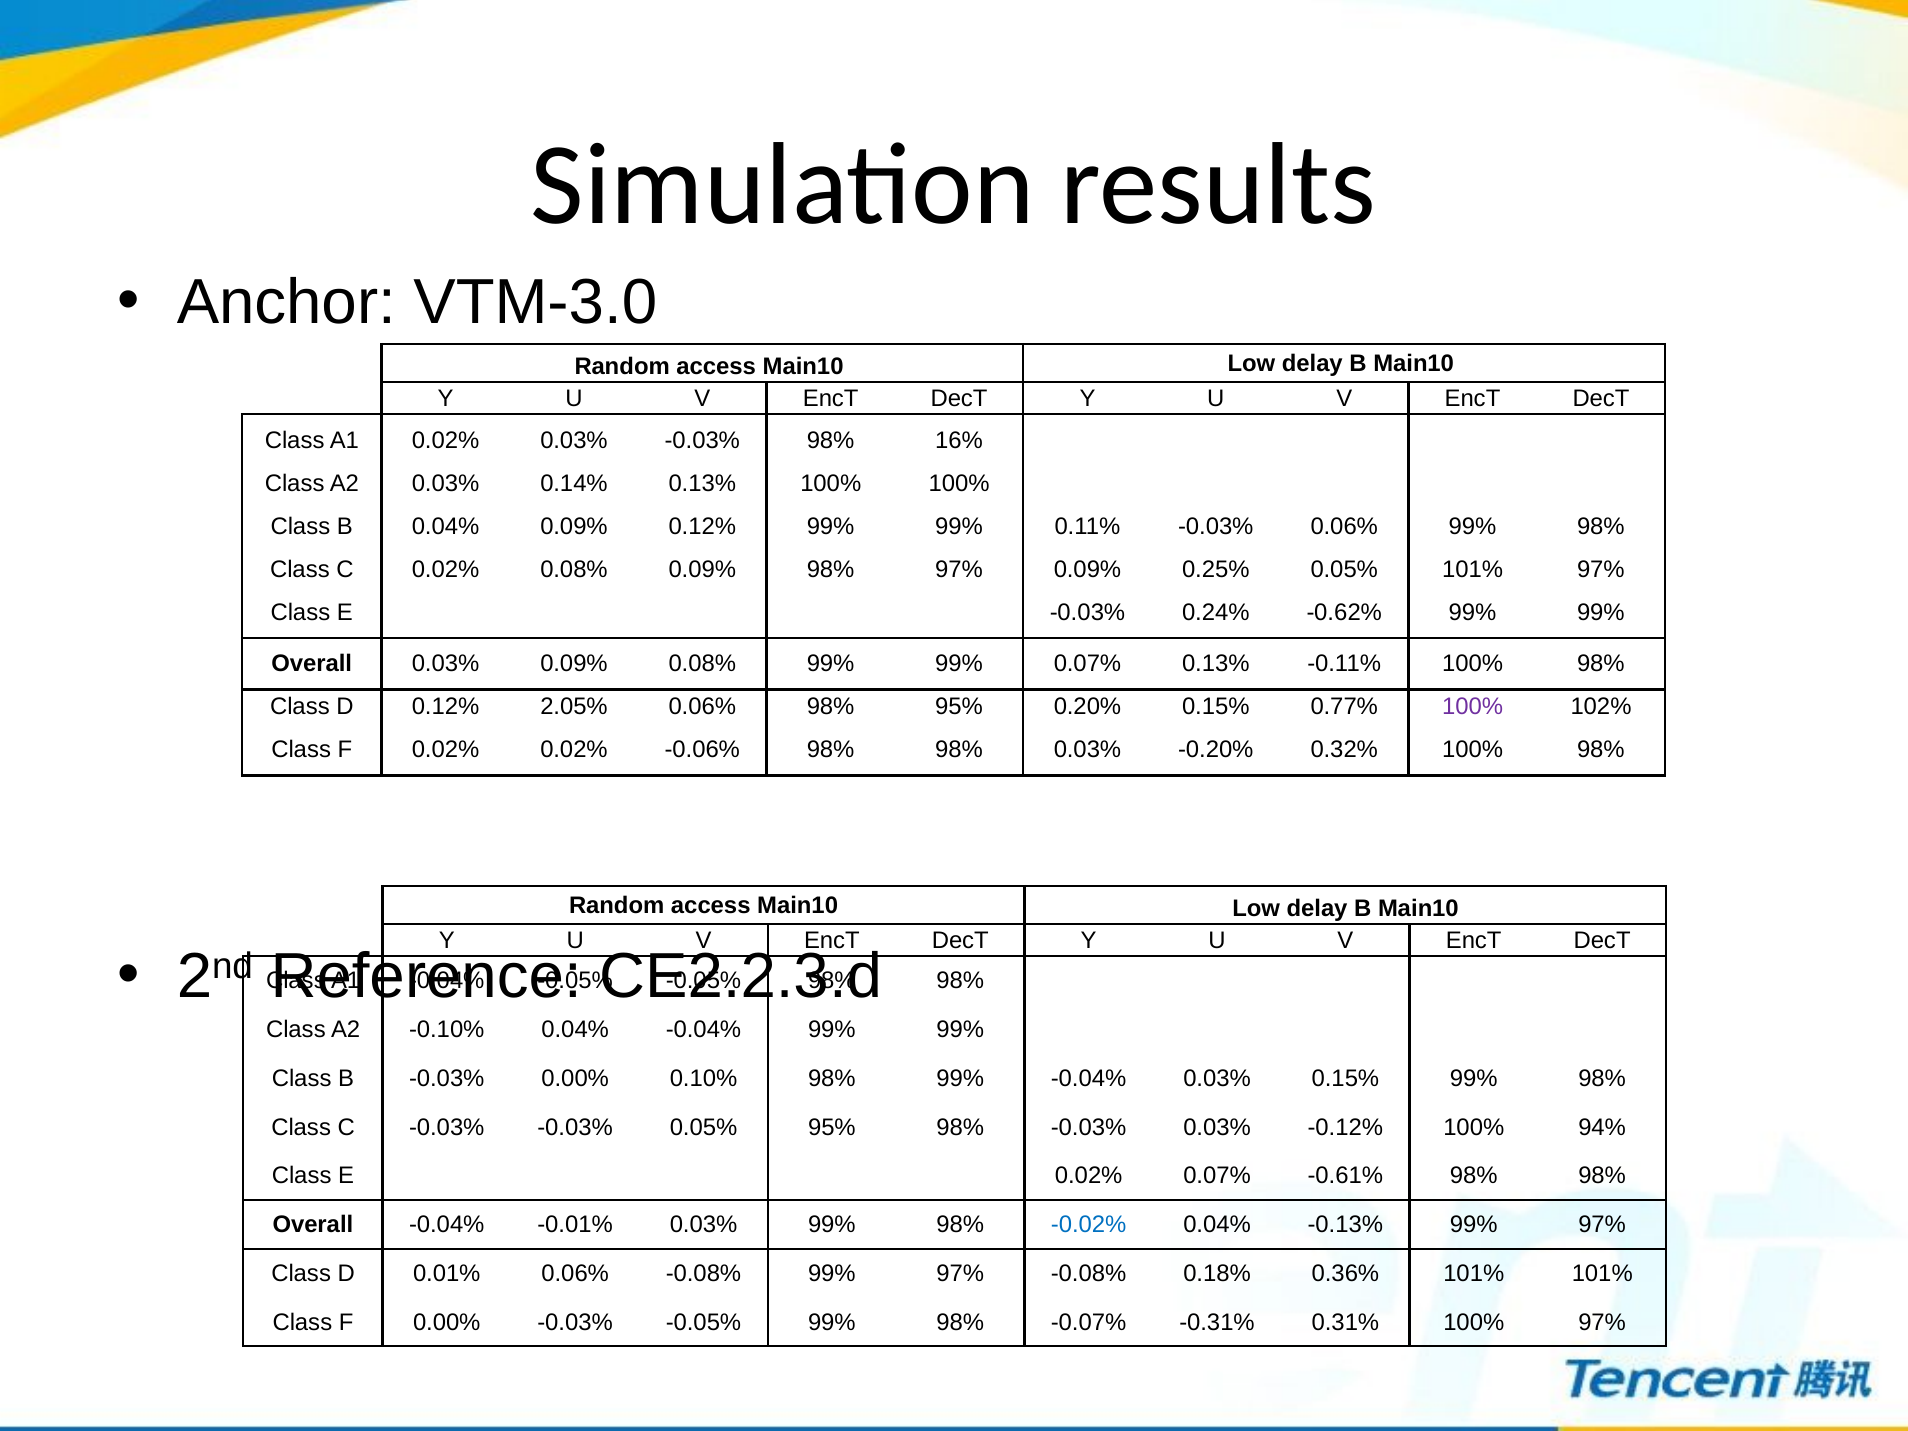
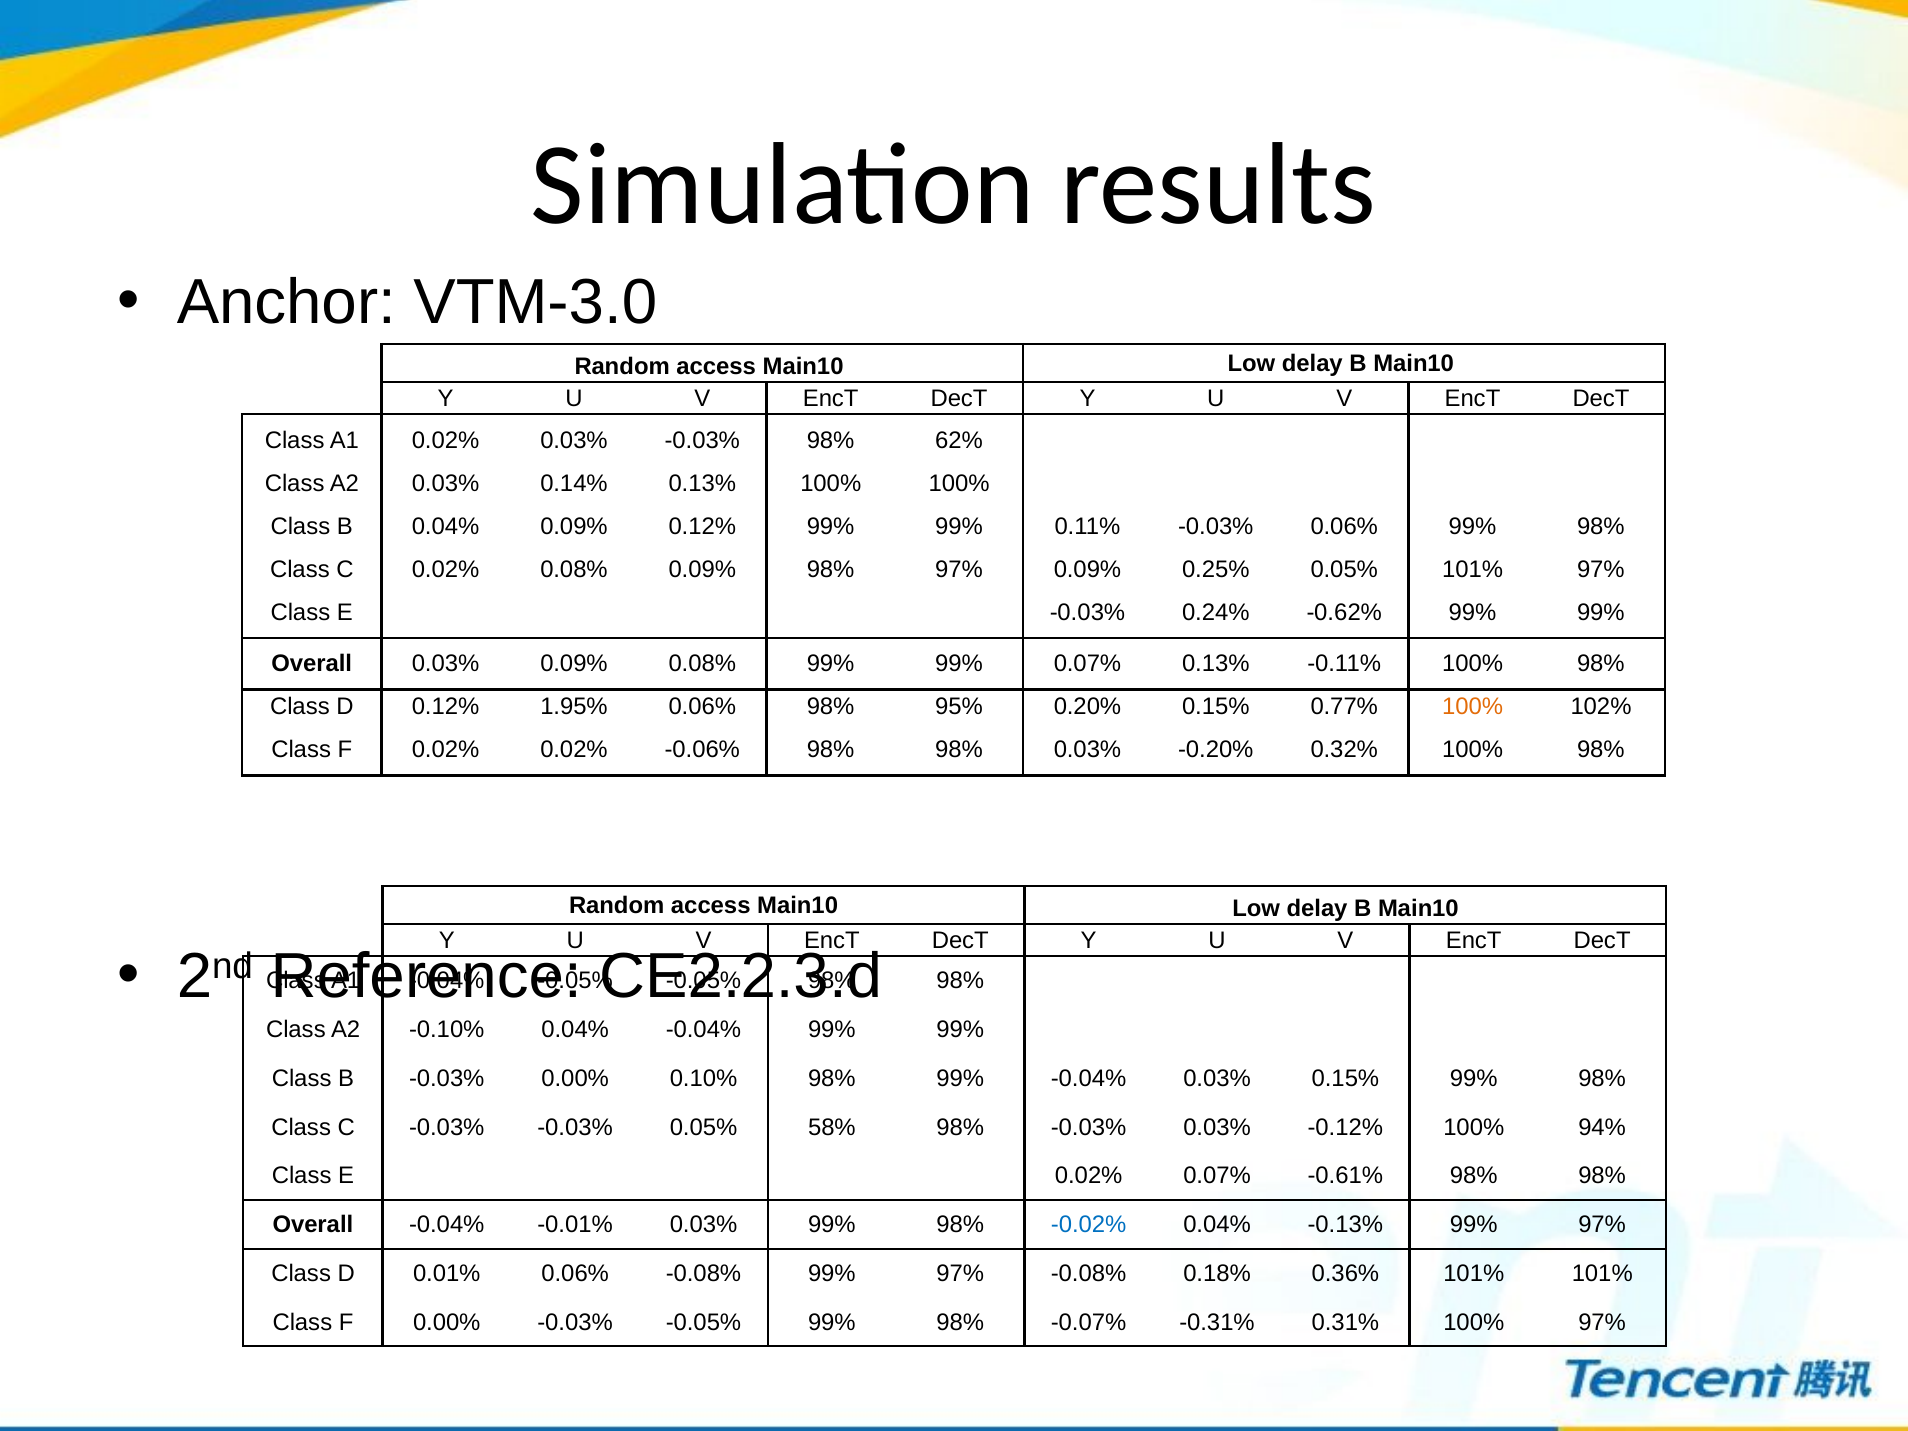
16%: 16% -> 62%
2.05%: 2.05% -> 1.95%
100% at (1473, 707) colour: purple -> orange
0.05% 95%: 95% -> 58%
